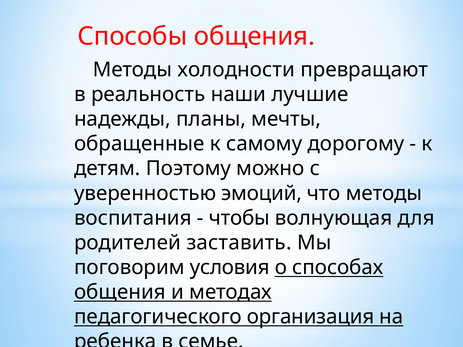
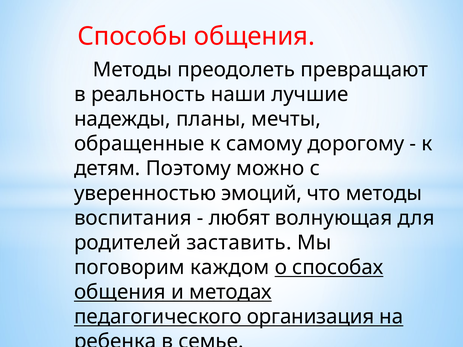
холодности: холодности -> преодолеть
чтобы: чтобы -> любят
условия: условия -> каждом
